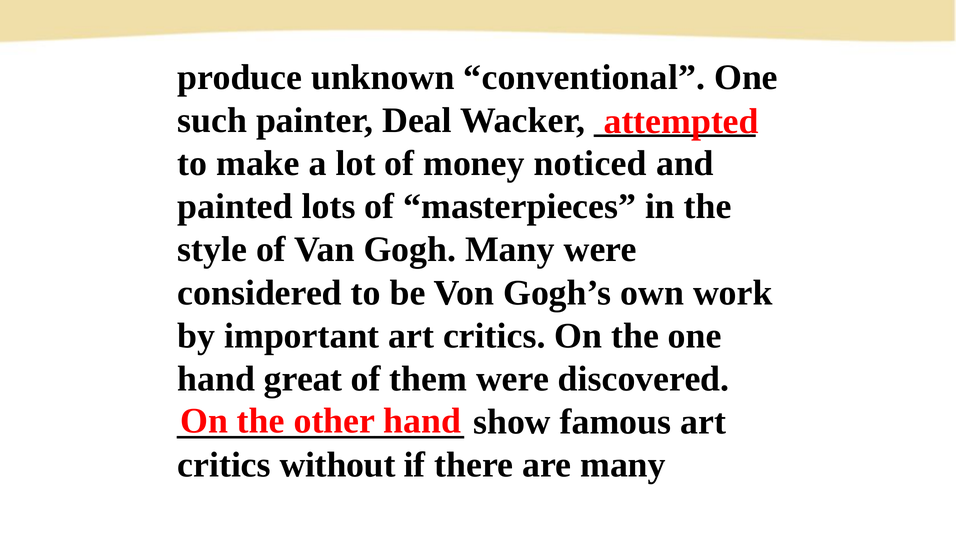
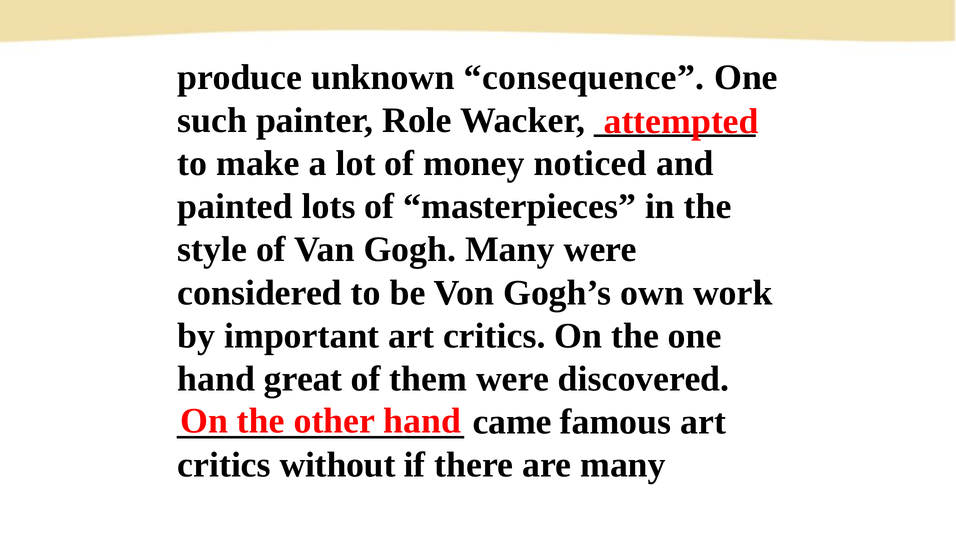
conventional: conventional -> consequence
Deal: Deal -> Role
show: show -> came
